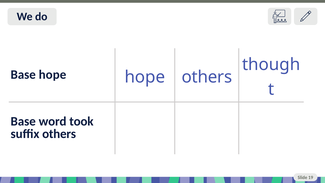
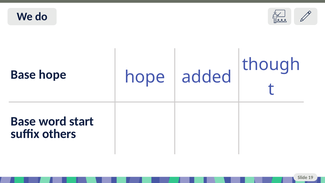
hope others: others -> added
took: took -> start
